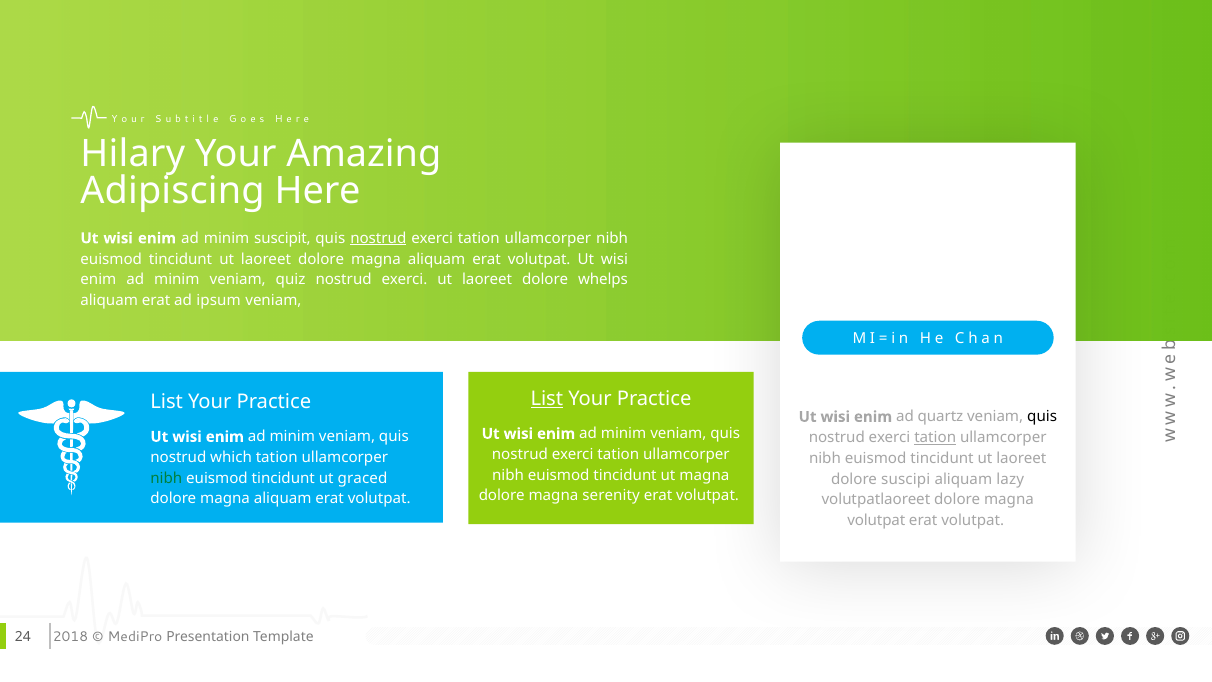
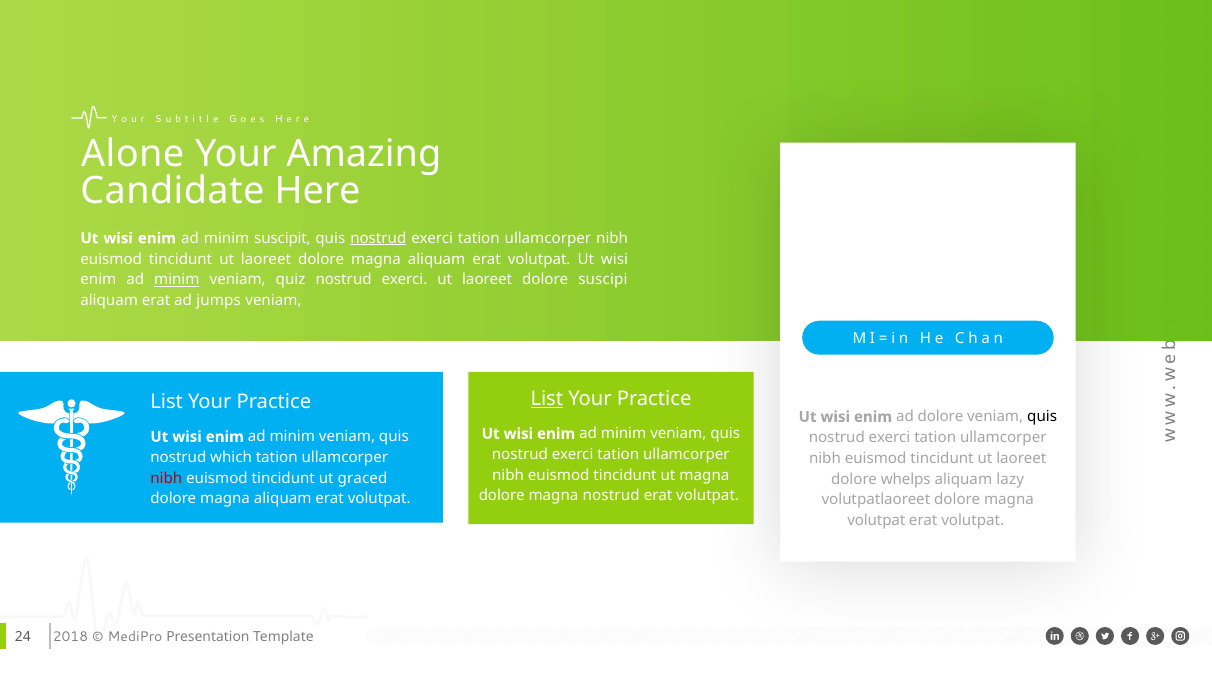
Hilary: Hilary -> Alone
Adipiscing: Adipiscing -> Candidate
minim at (177, 280) underline: none -> present
whelps: whelps -> suscipi
ipsum: ipsum -> jumps
ad quartz: quartz -> dolore
tation at (935, 437) underline: present -> none
nibh at (166, 478) colour: green -> red
suscipi: suscipi -> whelps
magna serenity: serenity -> nostrud
